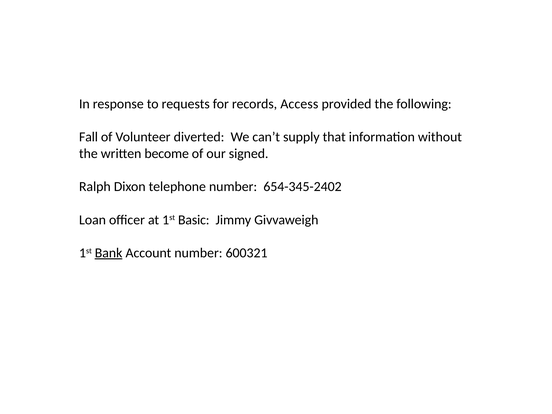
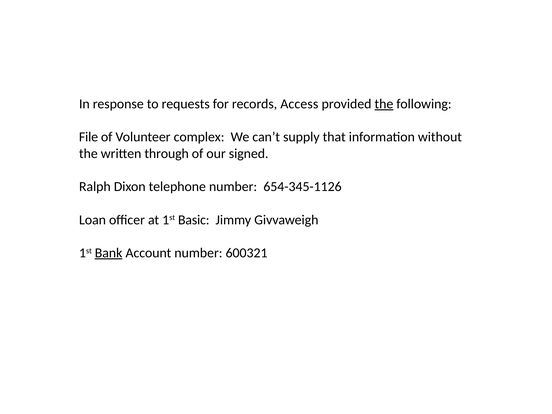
the at (384, 104) underline: none -> present
Fall: Fall -> File
diverted: diverted -> complex
become: become -> through
654-345-2402: 654-345-2402 -> 654-345-1126
